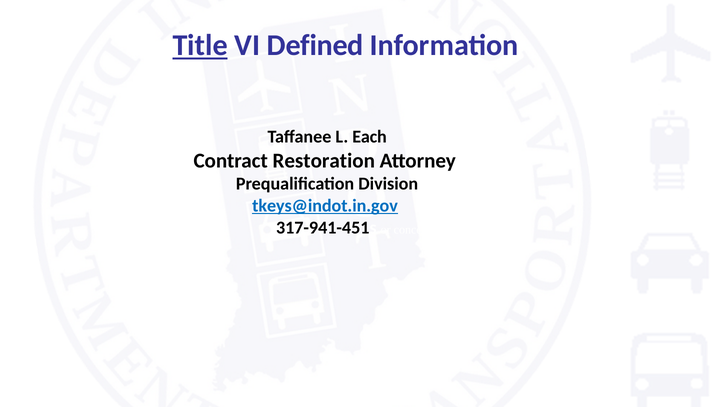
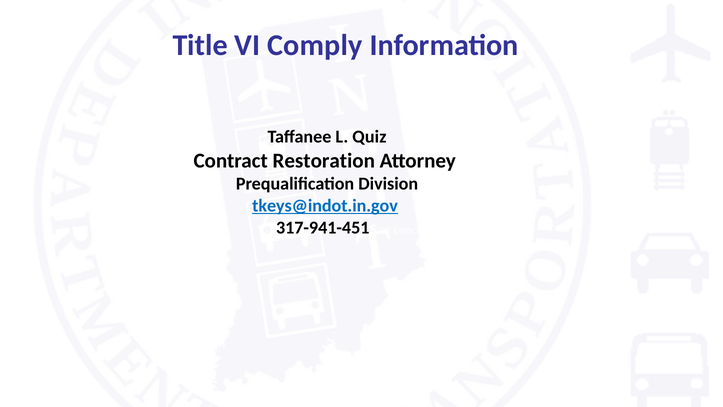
Title underline: present -> none
Defined: Defined -> Comply
Each: Each -> Quiz
